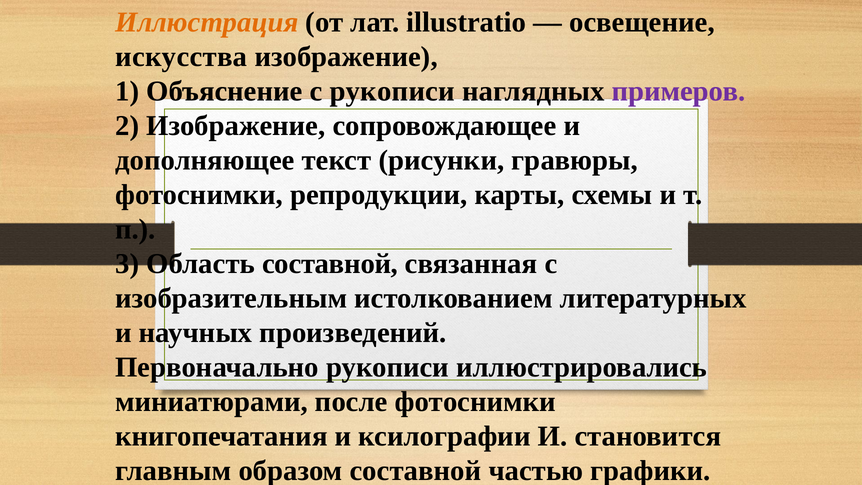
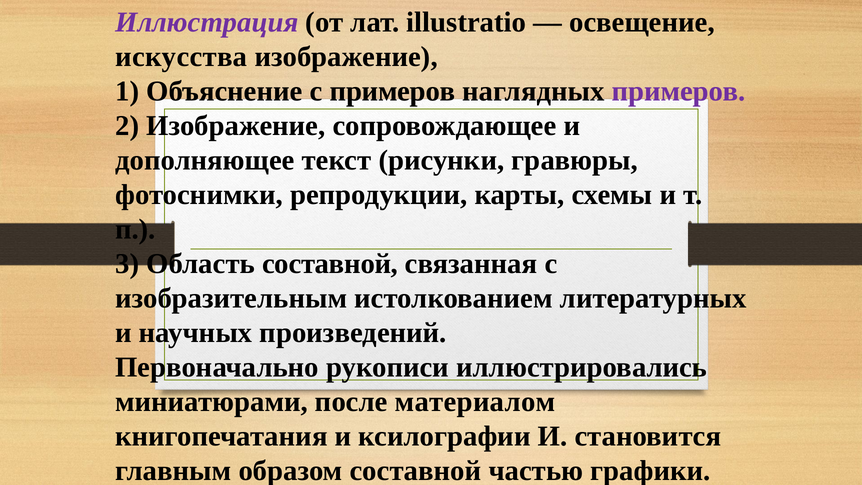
Иллюстрация colour: orange -> purple
с рукописи: рукописи -> примеров
после фотоснимки: фотоснимки -> материалом
